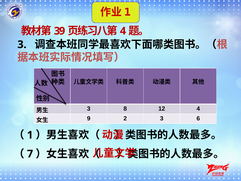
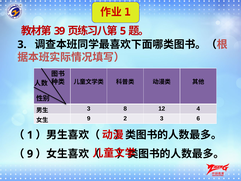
4 at (123, 31): 4 -> 5
7 at (30, 154): 7 -> 9
